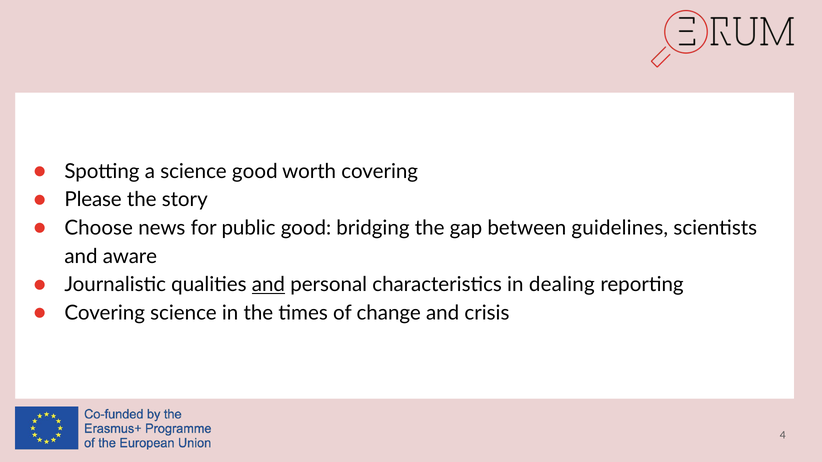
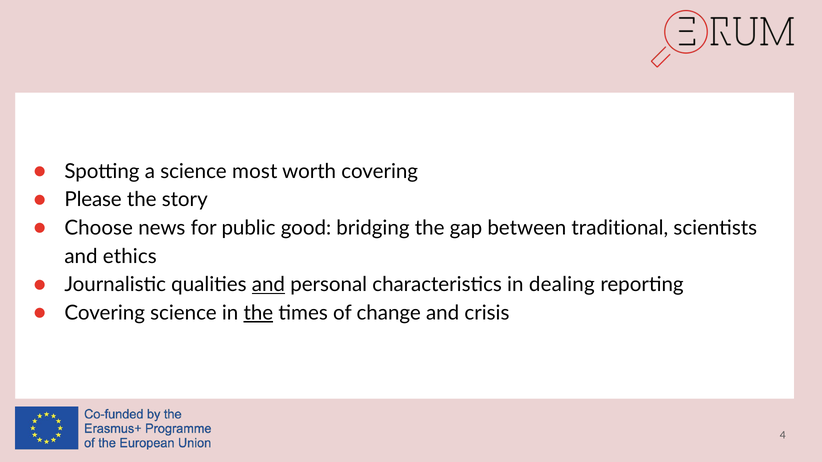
science good: good -> most
guidelines: guidelines -> traditional
aware: aware -> ethics
the at (258, 313) underline: none -> present
